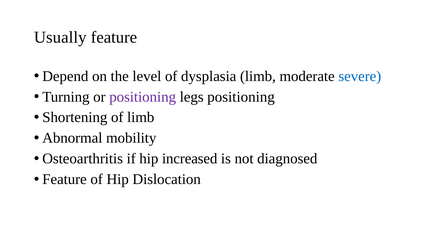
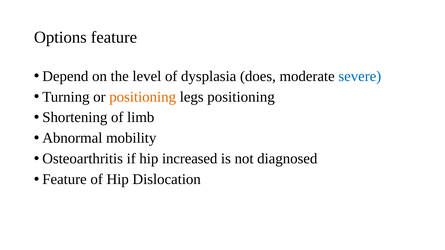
Usually: Usually -> Options
dysplasia limb: limb -> does
positioning at (143, 97) colour: purple -> orange
